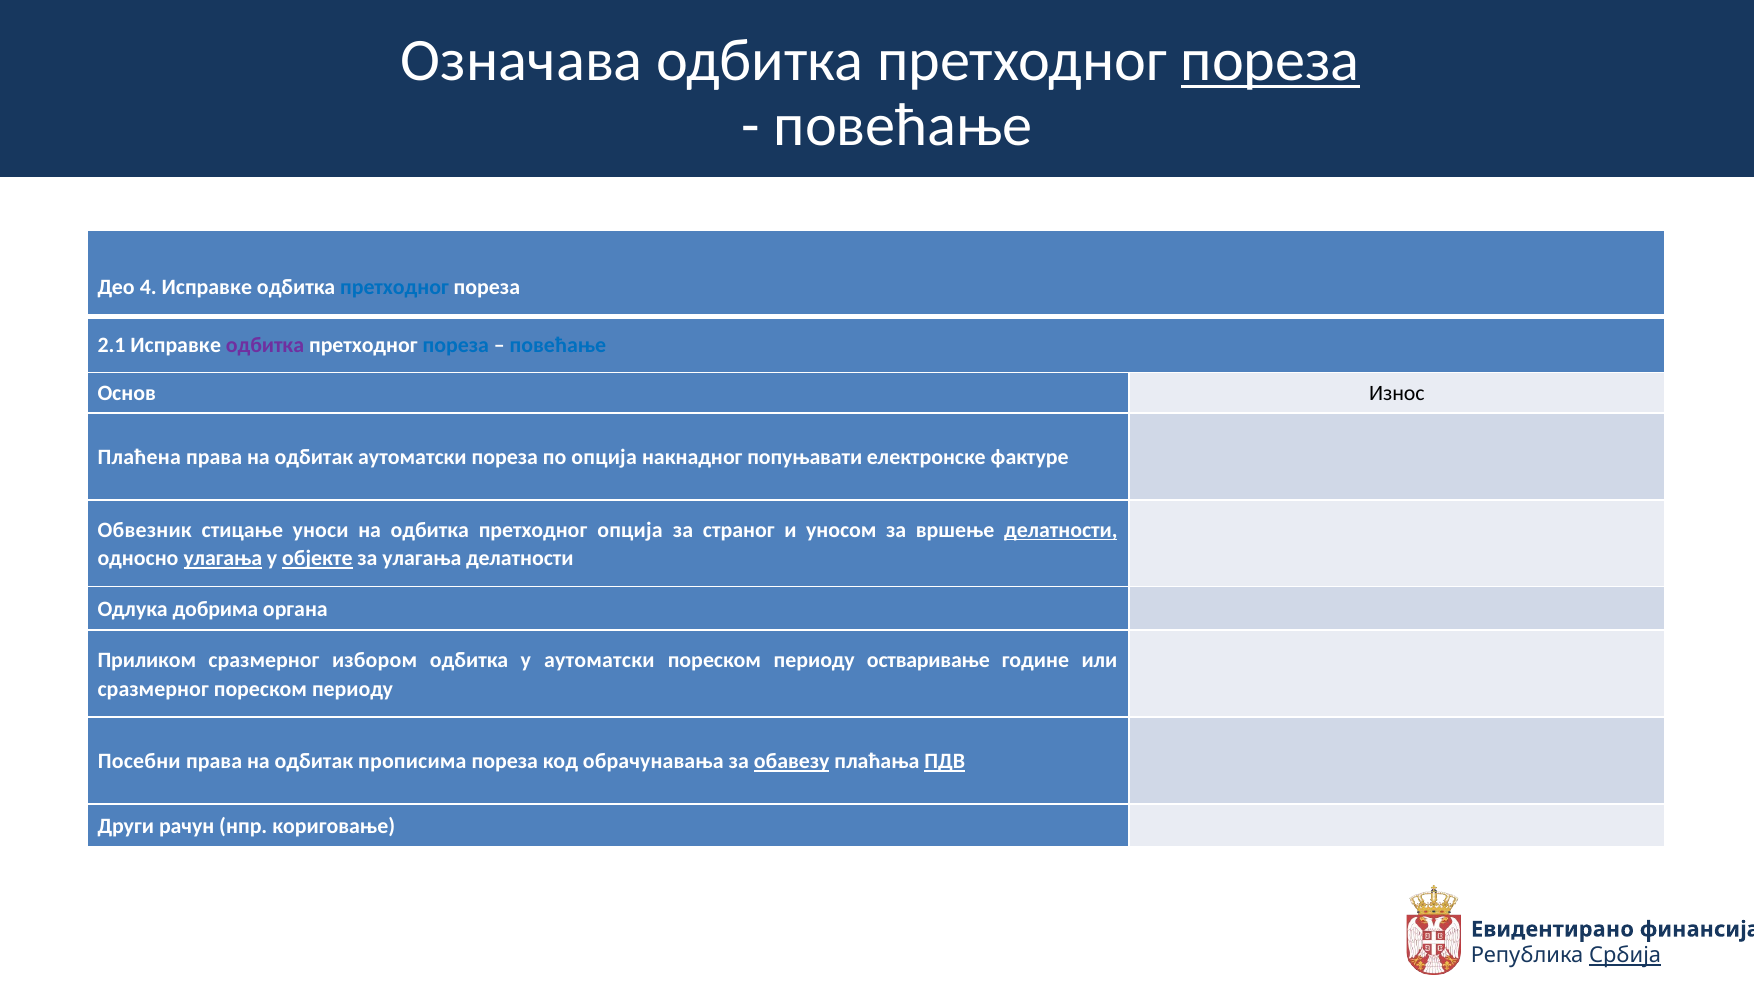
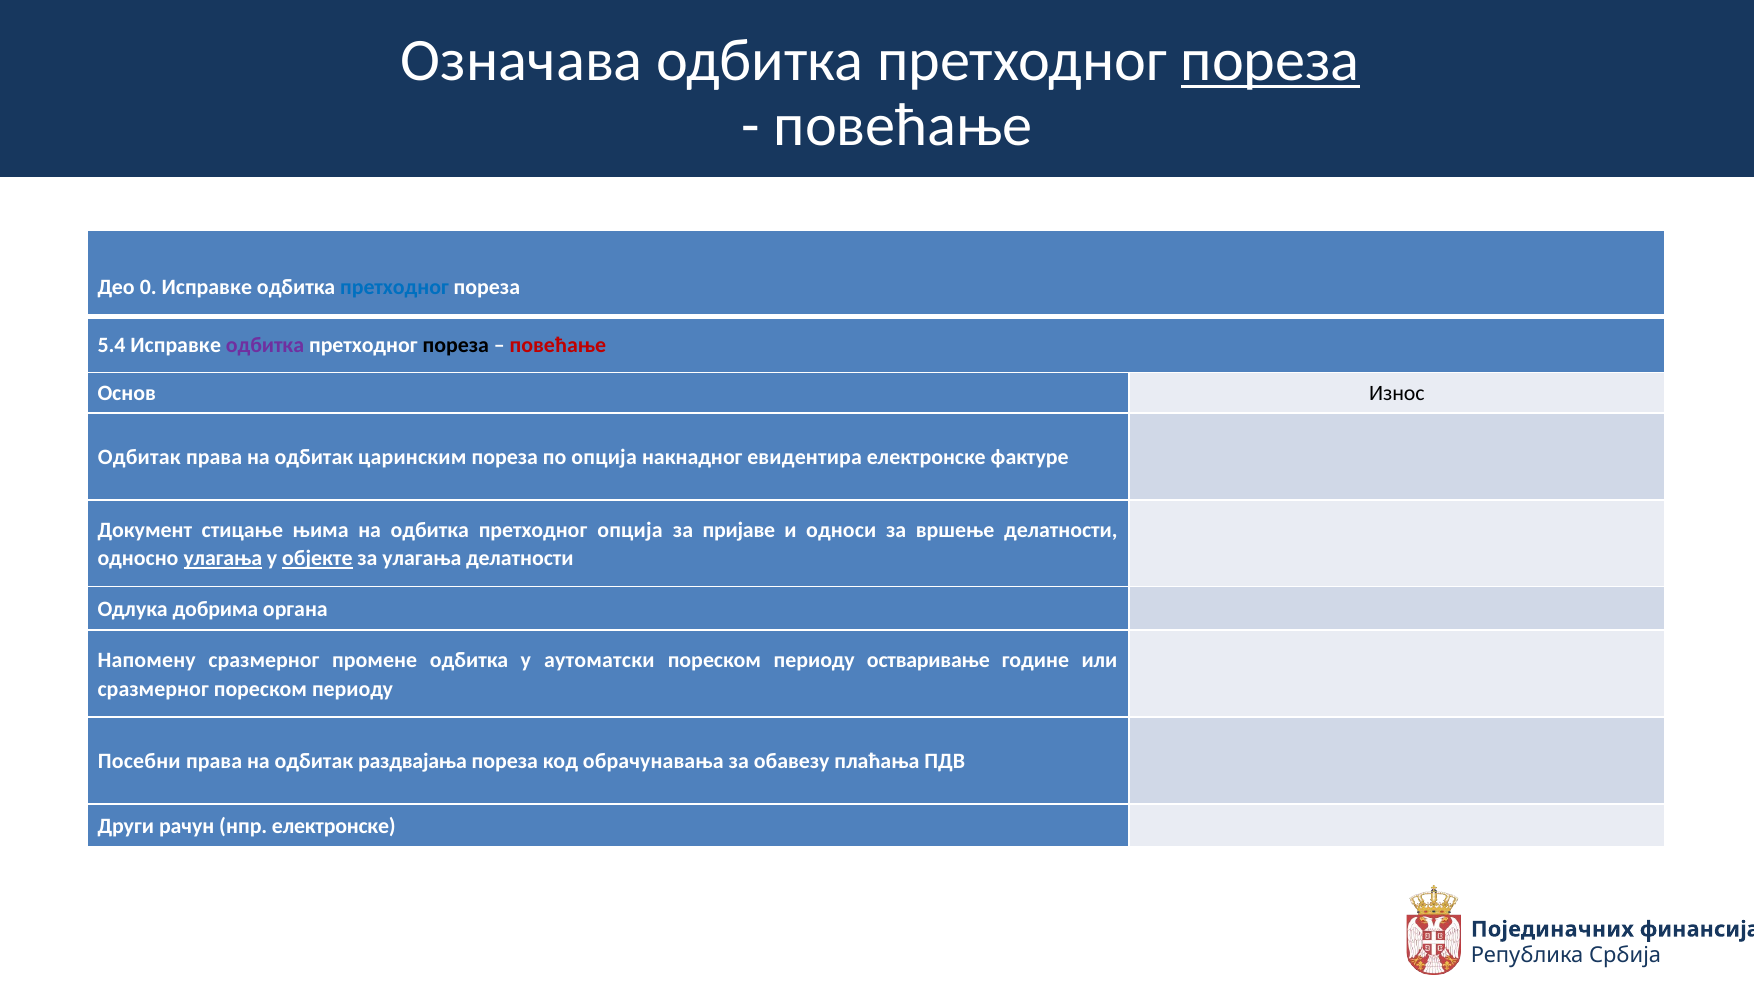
4: 4 -> 0
2.1: 2.1 -> 5.4
пореза at (456, 345) colour: blue -> black
повећање at (558, 345) colour: blue -> red
Плаћена at (139, 458): Плаћена -> Одбитак
одбитак аутоматски: аутоматски -> царинским
попуњавати: попуњавати -> евидентира
Обвезник: Обвезник -> Документ
уноси: уноси -> њима
страног: страног -> пријаве
уносом: уносом -> односи
делатности at (1061, 530) underline: present -> none
Приликом: Приликом -> Напомену
избором: избором -> промене
прописима: прописима -> раздвајања
обавезу underline: present -> none
ПДВ underline: present -> none
нпр кориговање: кориговање -> електронске
Евидентирано: Евидентирано -> Појединачних
Србија underline: present -> none
